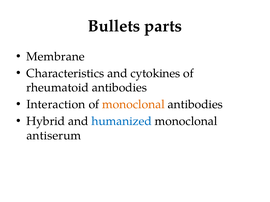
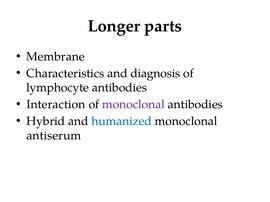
Bullets: Bullets -> Longer
cytokines: cytokines -> diagnosis
rheumatoid: rheumatoid -> lymphocyte
monoclonal at (133, 105) colour: orange -> purple
